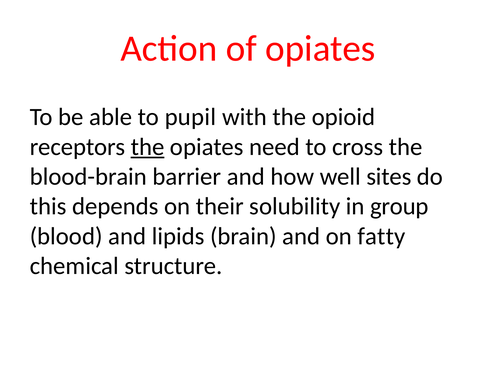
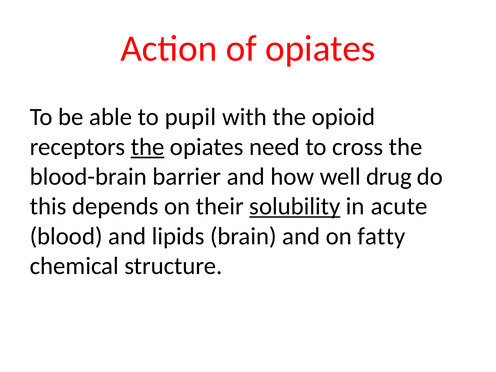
sites: sites -> drug
solubility underline: none -> present
group: group -> acute
